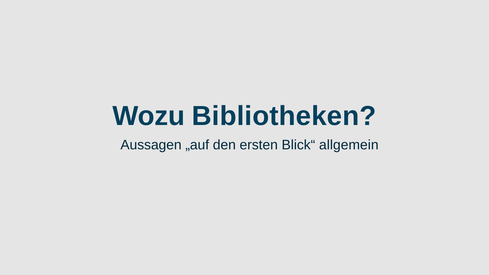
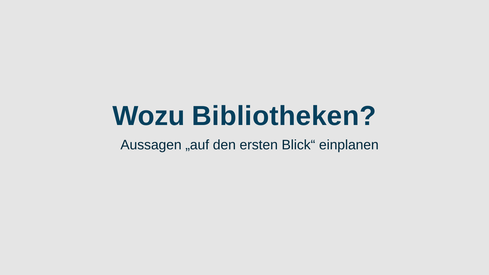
allgemein: allgemein -> einplanen
